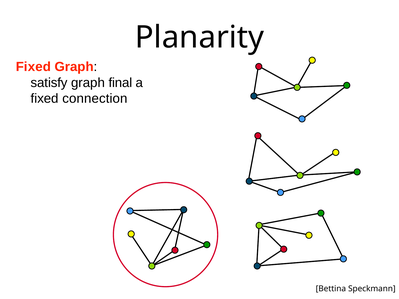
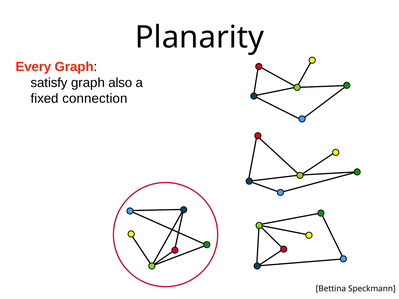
Fixed at (33, 67): Fixed -> Every
final: final -> also
